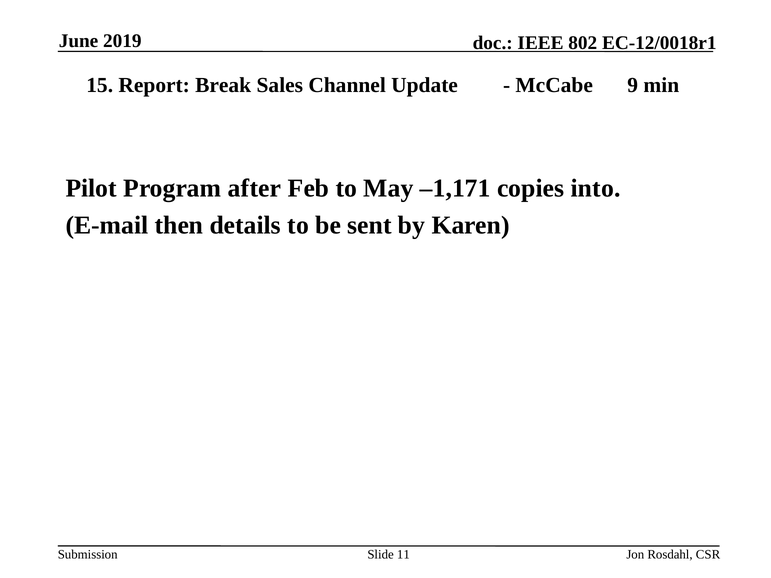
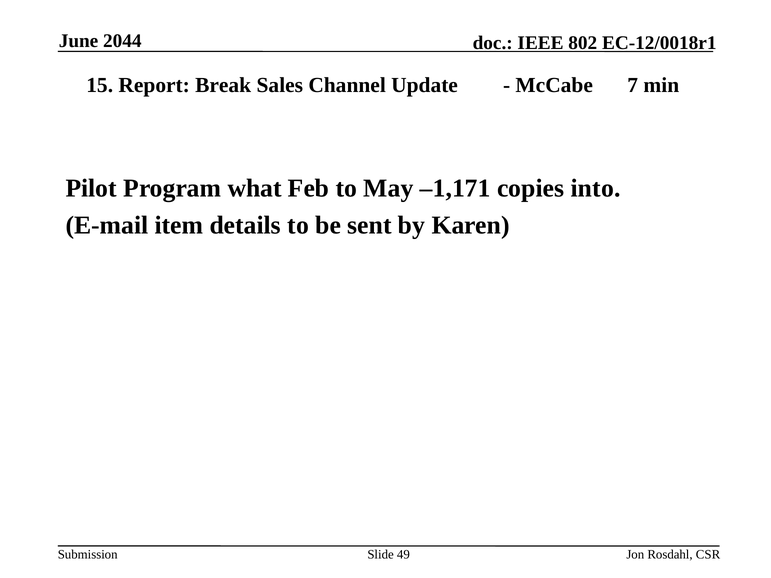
2019: 2019 -> 2044
9: 9 -> 7
after: after -> what
then: then -> item
11: 11 -> 49
